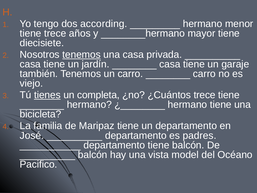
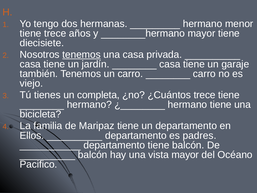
according: according -> hermanas
tienes underline: present -> none
José: José -> Ellos
vista model: model -> mayor
